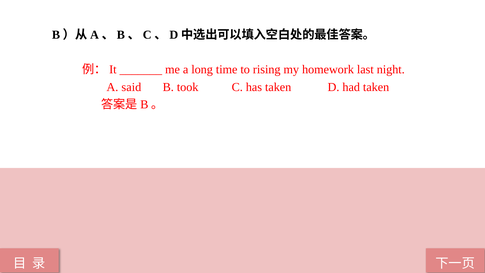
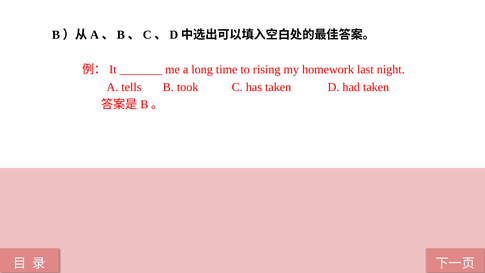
said: said -> tells
